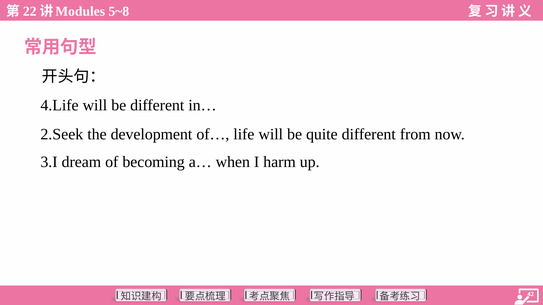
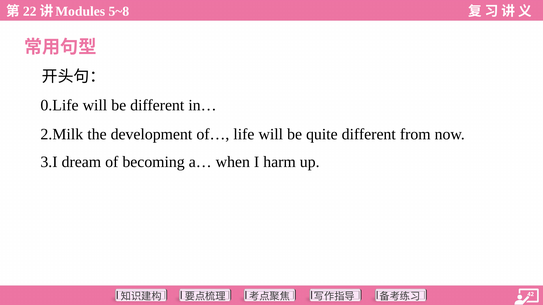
4.Life: 4.Life -> 0.Life
2.Seek: 2.Seek -> 2.Milk
